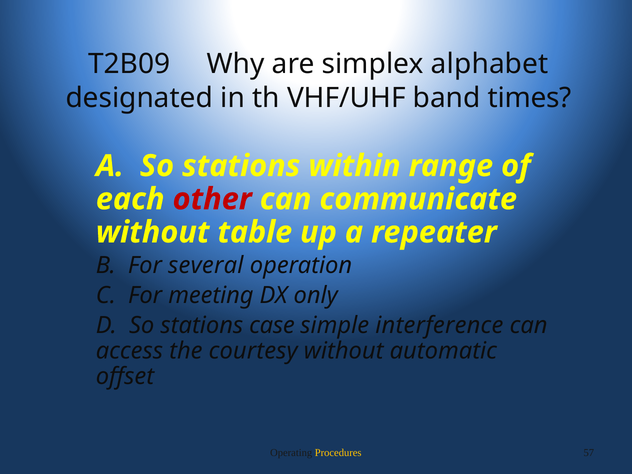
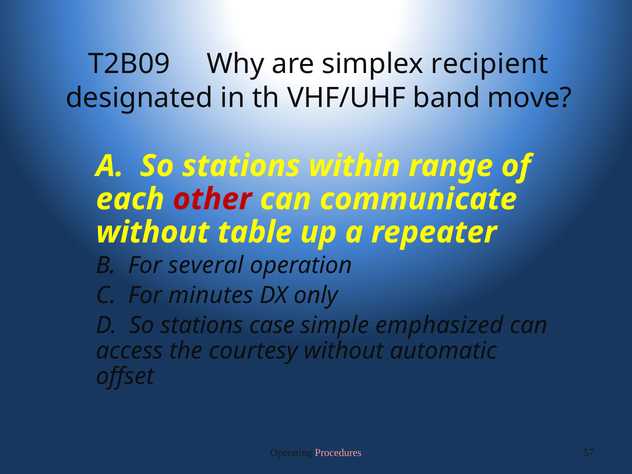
alphabet: alphabet -> recipient
times: times -> move
meeting: meeting -> minutes
interference: interference -> emphasized
Procedures colour: yellow -> pink
